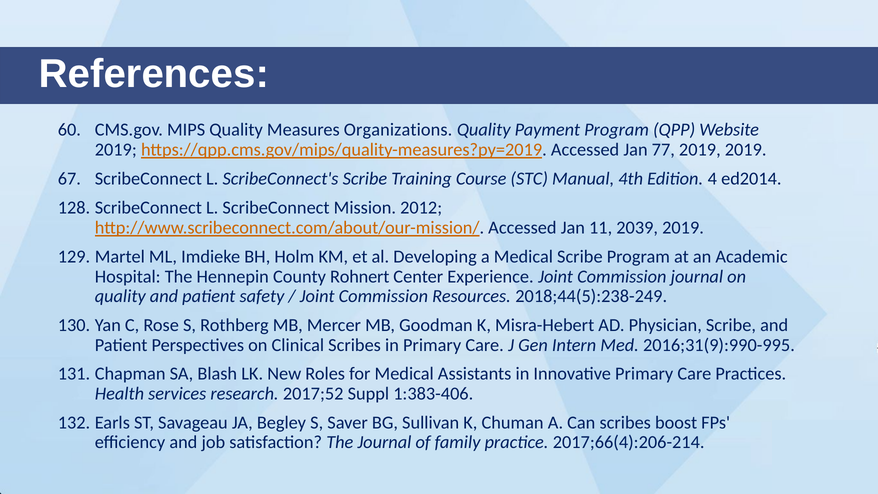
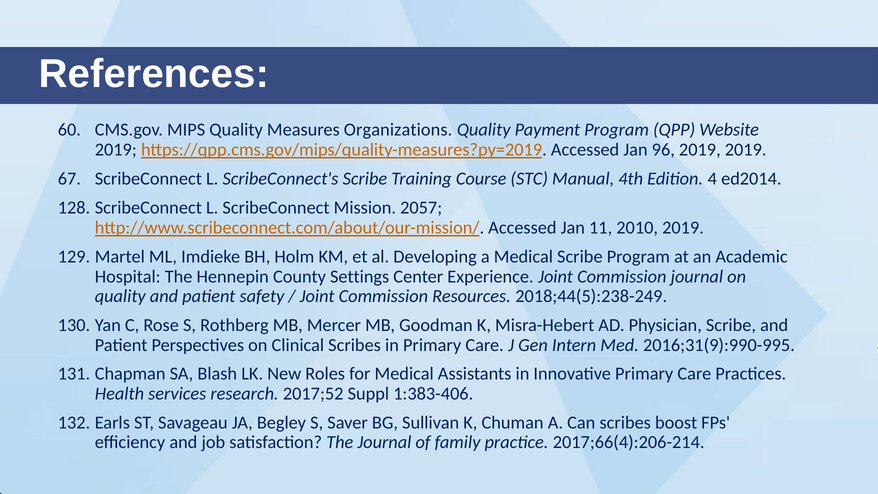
77: 77 -> 96
2012: 2012 -> 2057
2039: 2039 -> 2010
Rohnert: Rohnert -> Settings
